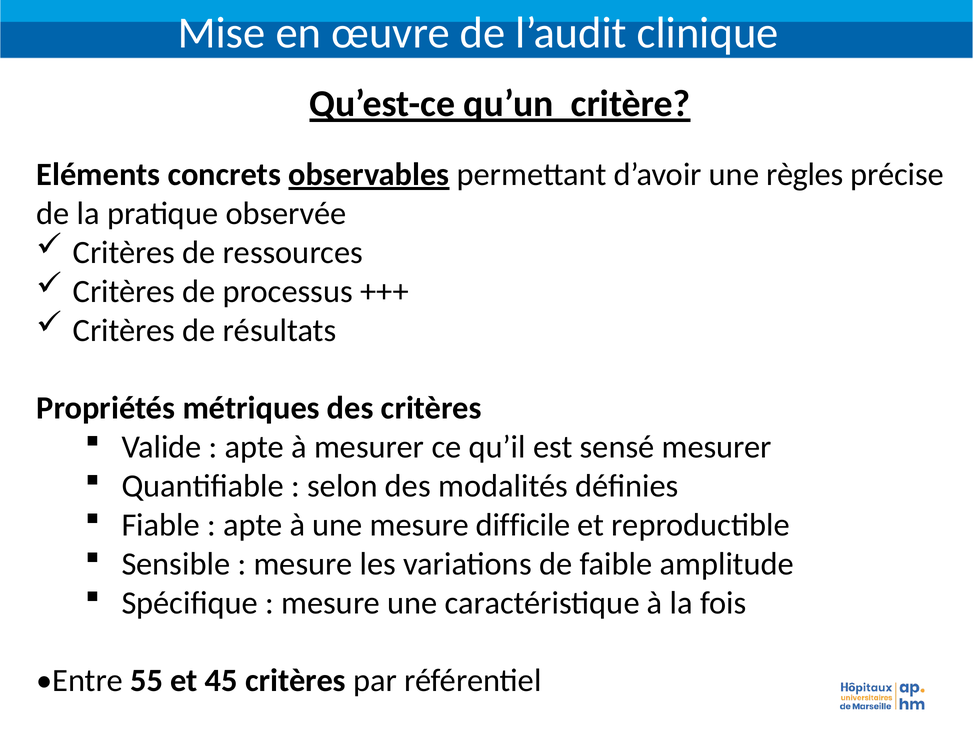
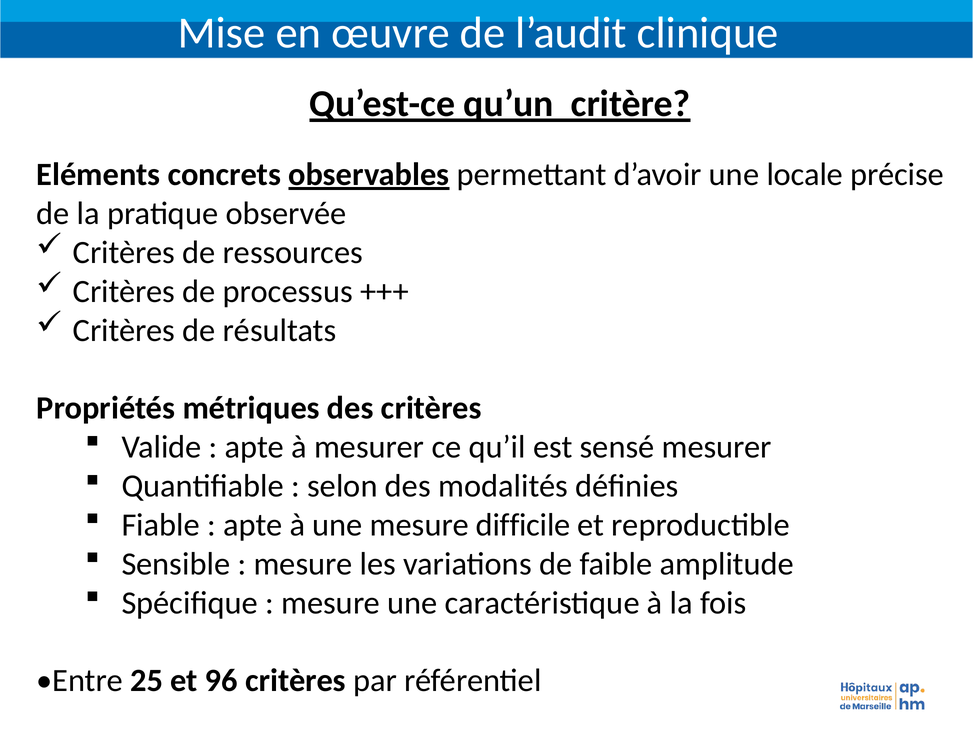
règles: règles -> locale
55: 55 -> 25
45: 45 -> 96
